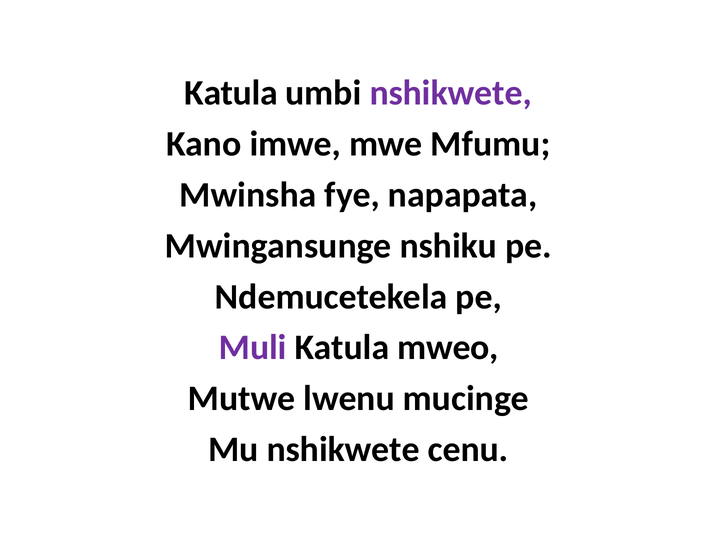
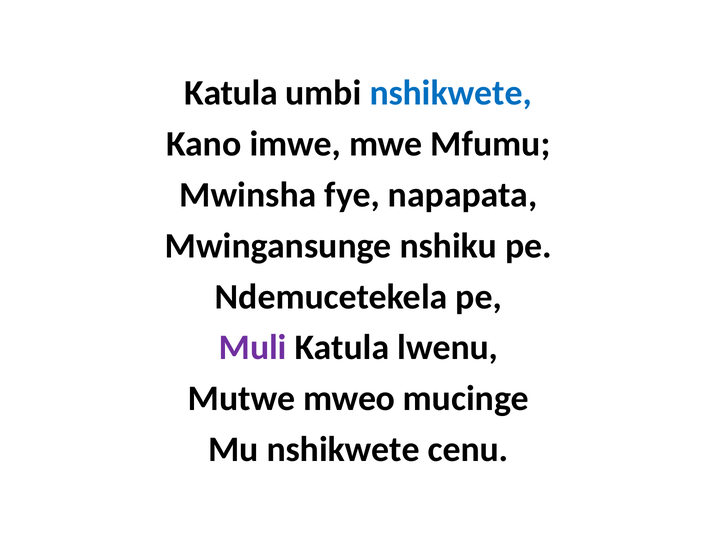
nshikwete at (451, 93) colour: purple -> blue
mweo: mweo -> lwenu
lwenu: lwenu -> mweo
